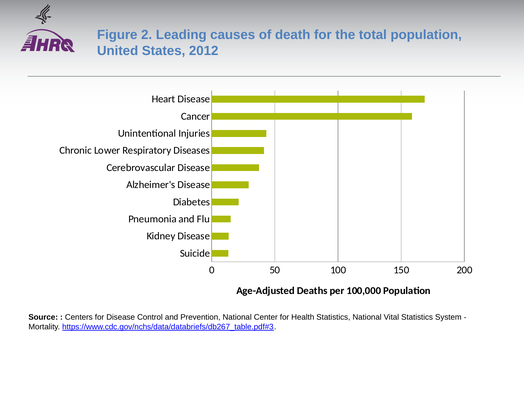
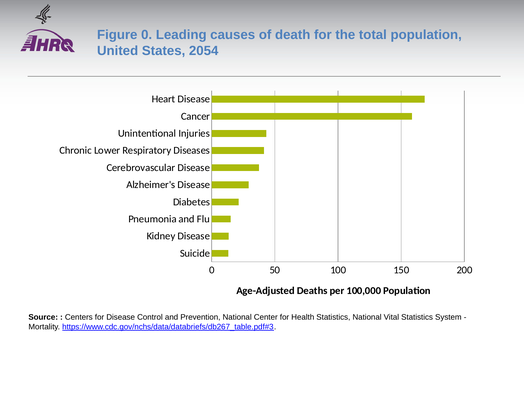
Figure 2: 2 -> 0
2012: 2012 -> 2054
